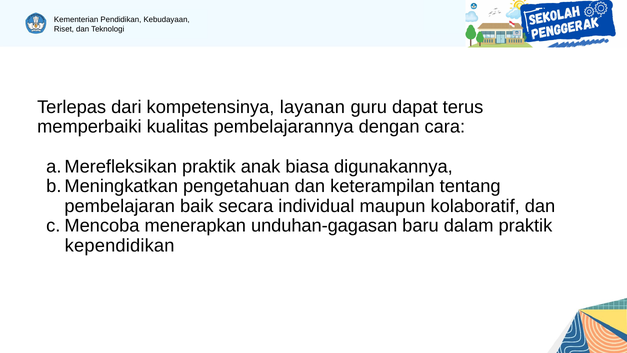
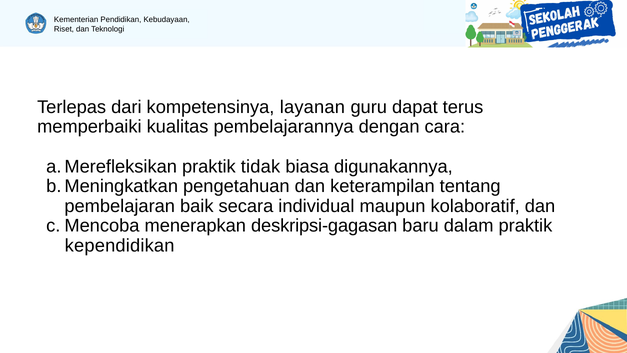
anak: anak -> tidak
unduhan-gagasan: unduhan-gagasan -> deskripsi-gagasan
